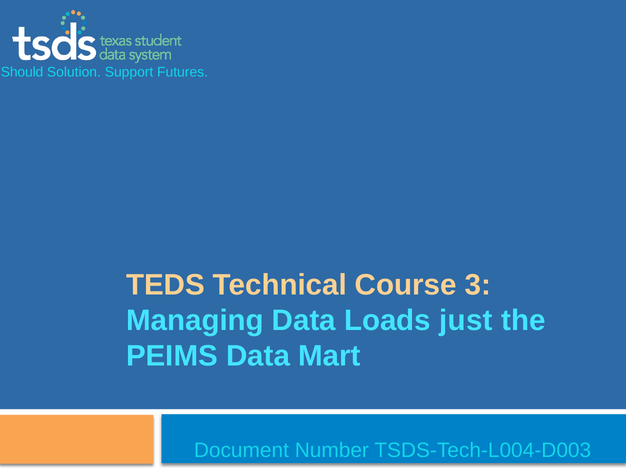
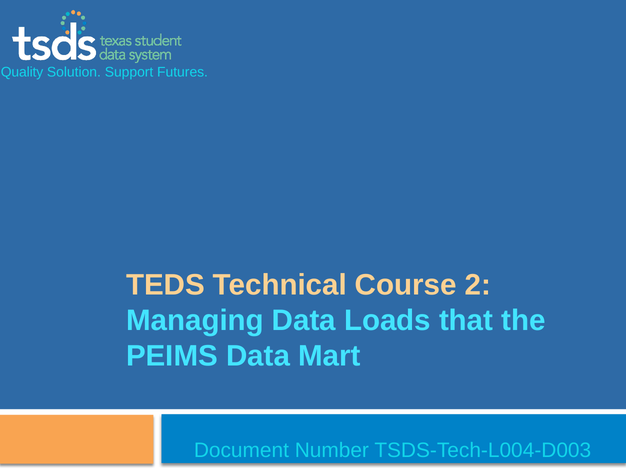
Should: Should -> Quality
3: 3 -> 2
just: just -> that
